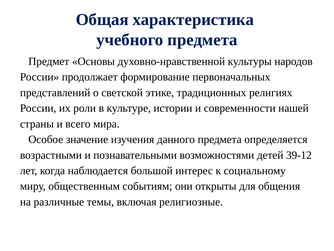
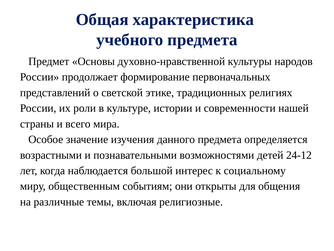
39-12: 39-12 -> 24-12
